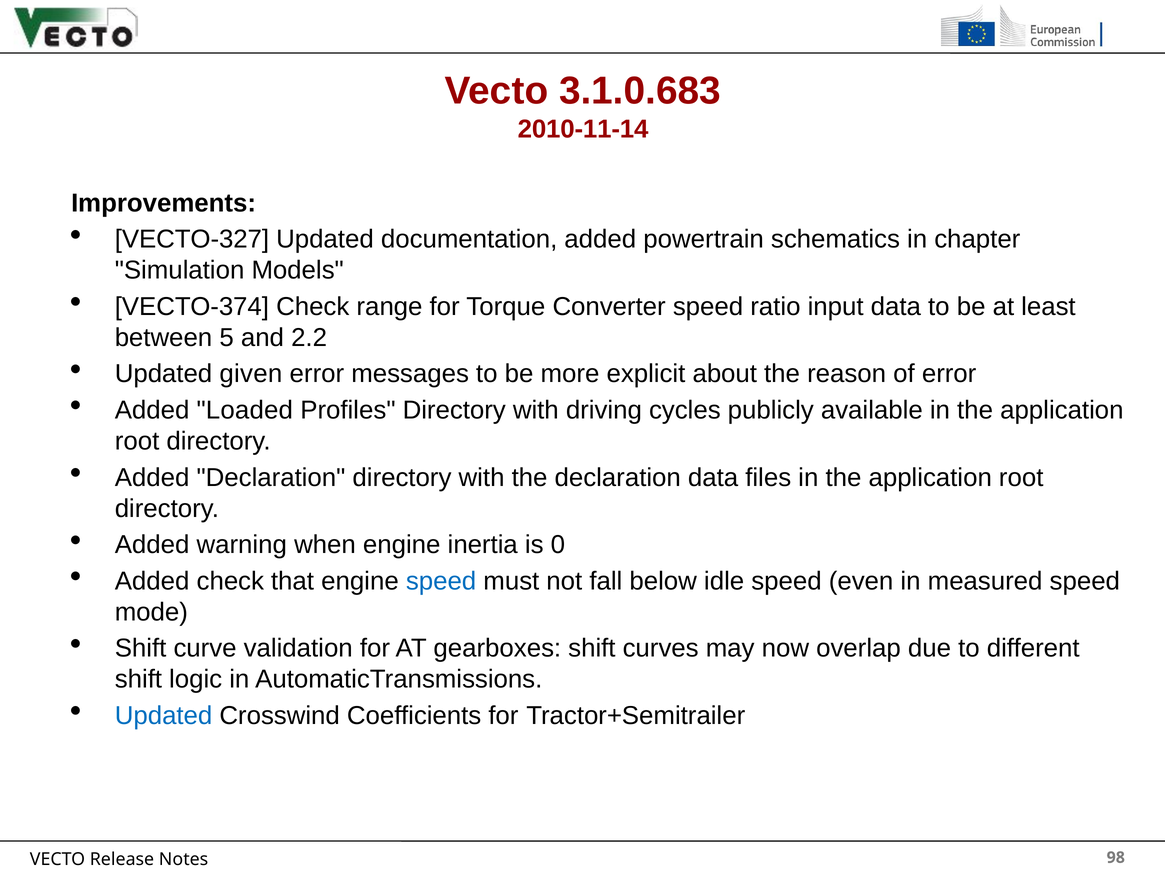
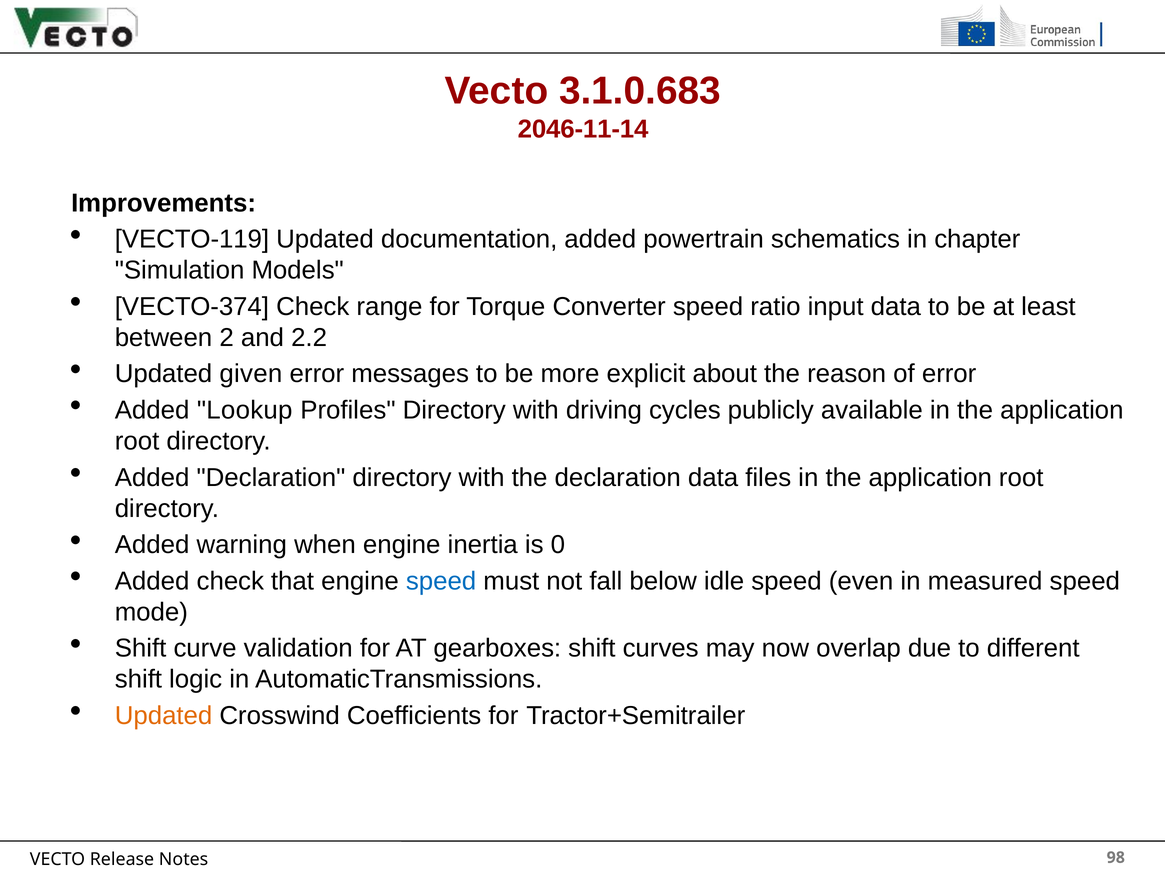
2010-11-14: 2010-11-14 -> 2046-11-14
VECTO-327: VECTO-327 -> VECTO-119
5: 5 -> 2
Loaded: Loaded -> Lookup
Updated at (164, 715) colour: blue -> orange
